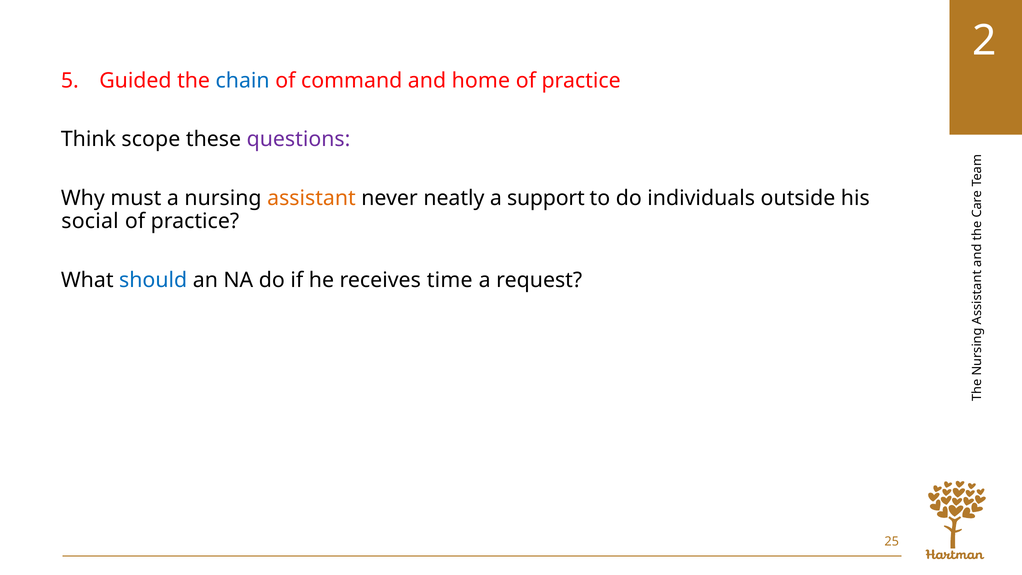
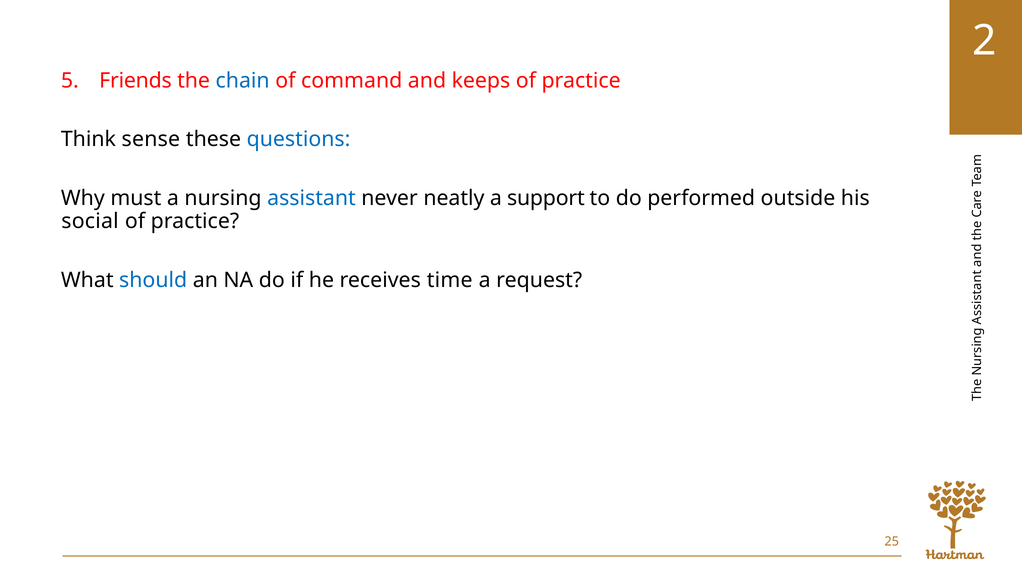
Guided: Guided -> Friends
home: home -> keeps
scope: scope -> sense
questions colour: purple -> blue
assistant colour: orange -> blue
individuals: individuals -> performed
